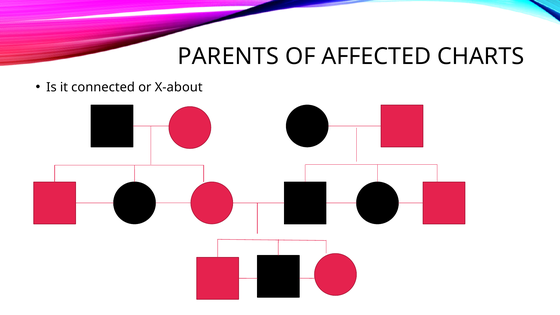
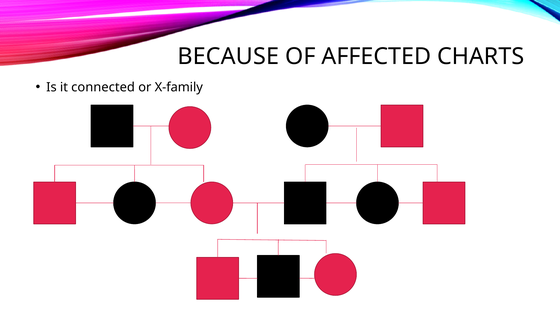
PARENTS: PARENTS -> BECAUSE
X-about: X-about -> X-family
